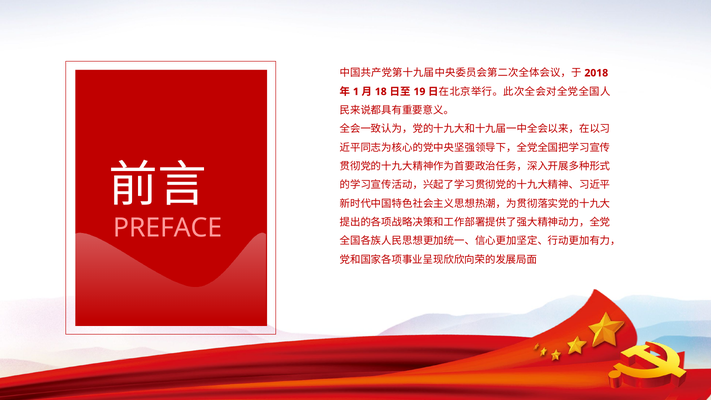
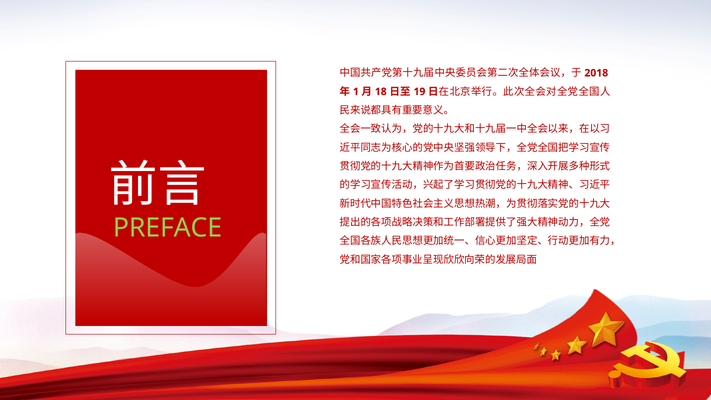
PREFACE colour: pink -> light green
